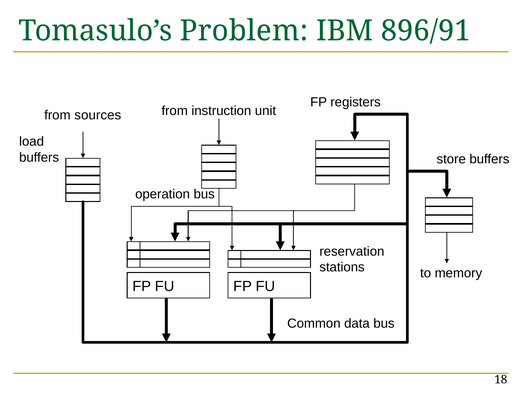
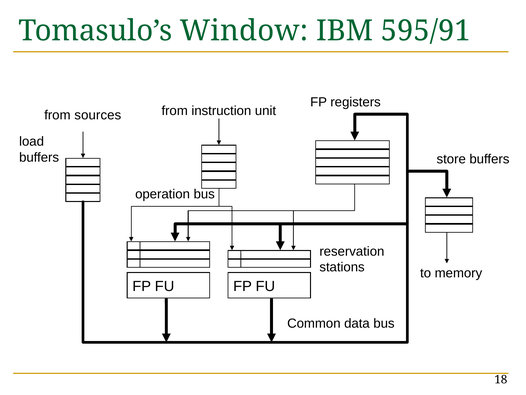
Problem: Problem -> Window
896/91: 896/91 -> 595/91
